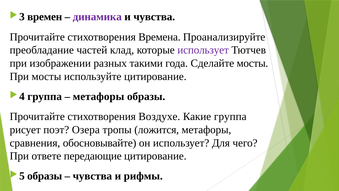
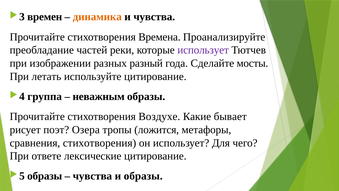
динамика colour: purple -> orange
клад: клад -> реки
такими: такими -> разный
При мосты: мосты -> летать
метафоры at (99, 96): метафоры -> неважным
Какие группа: группа -> бывает
сравнения обосновывайте: обосновывайте -> стихотворения
передающие: передающие -> лексические
и рифмы: рифмы -> образы
